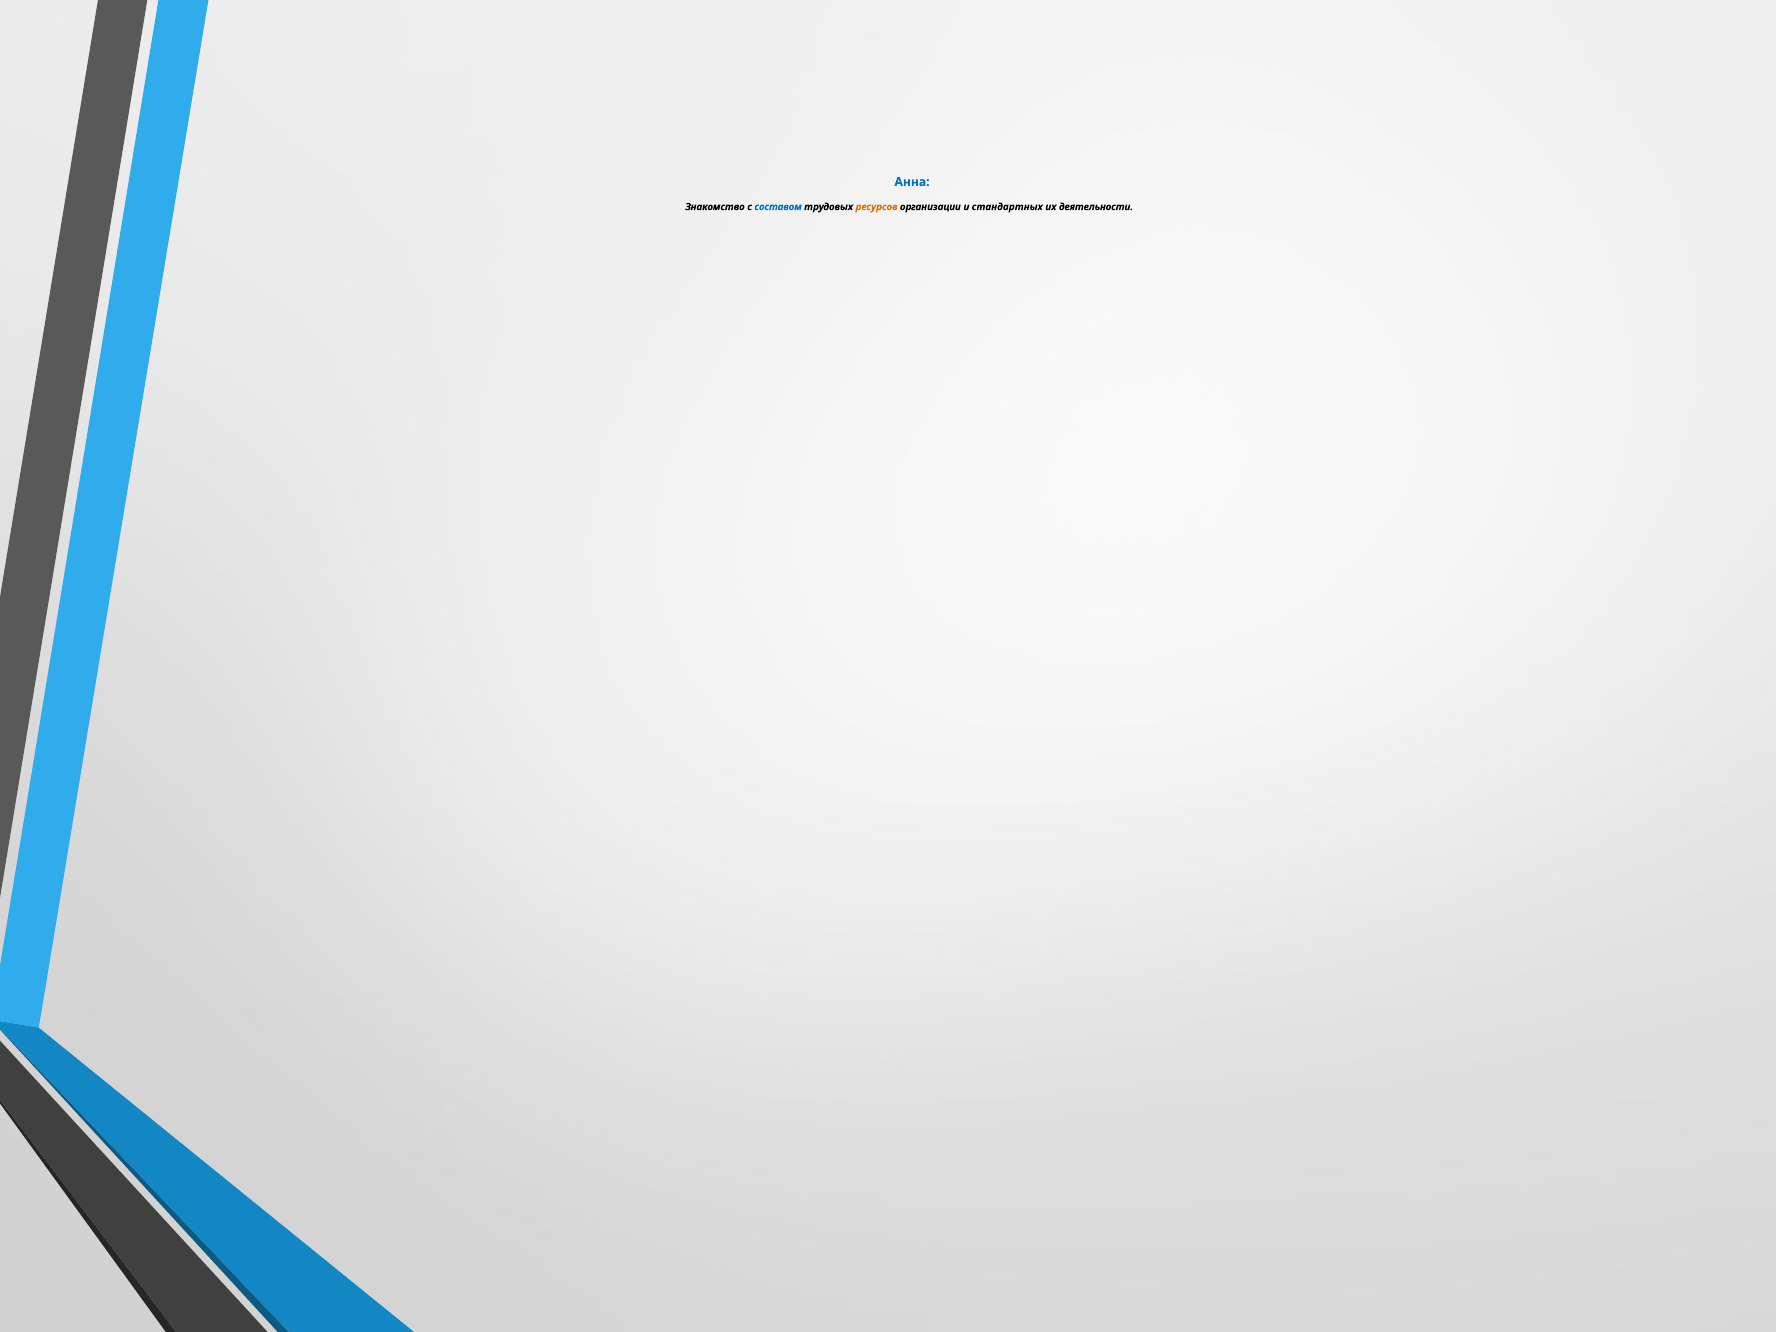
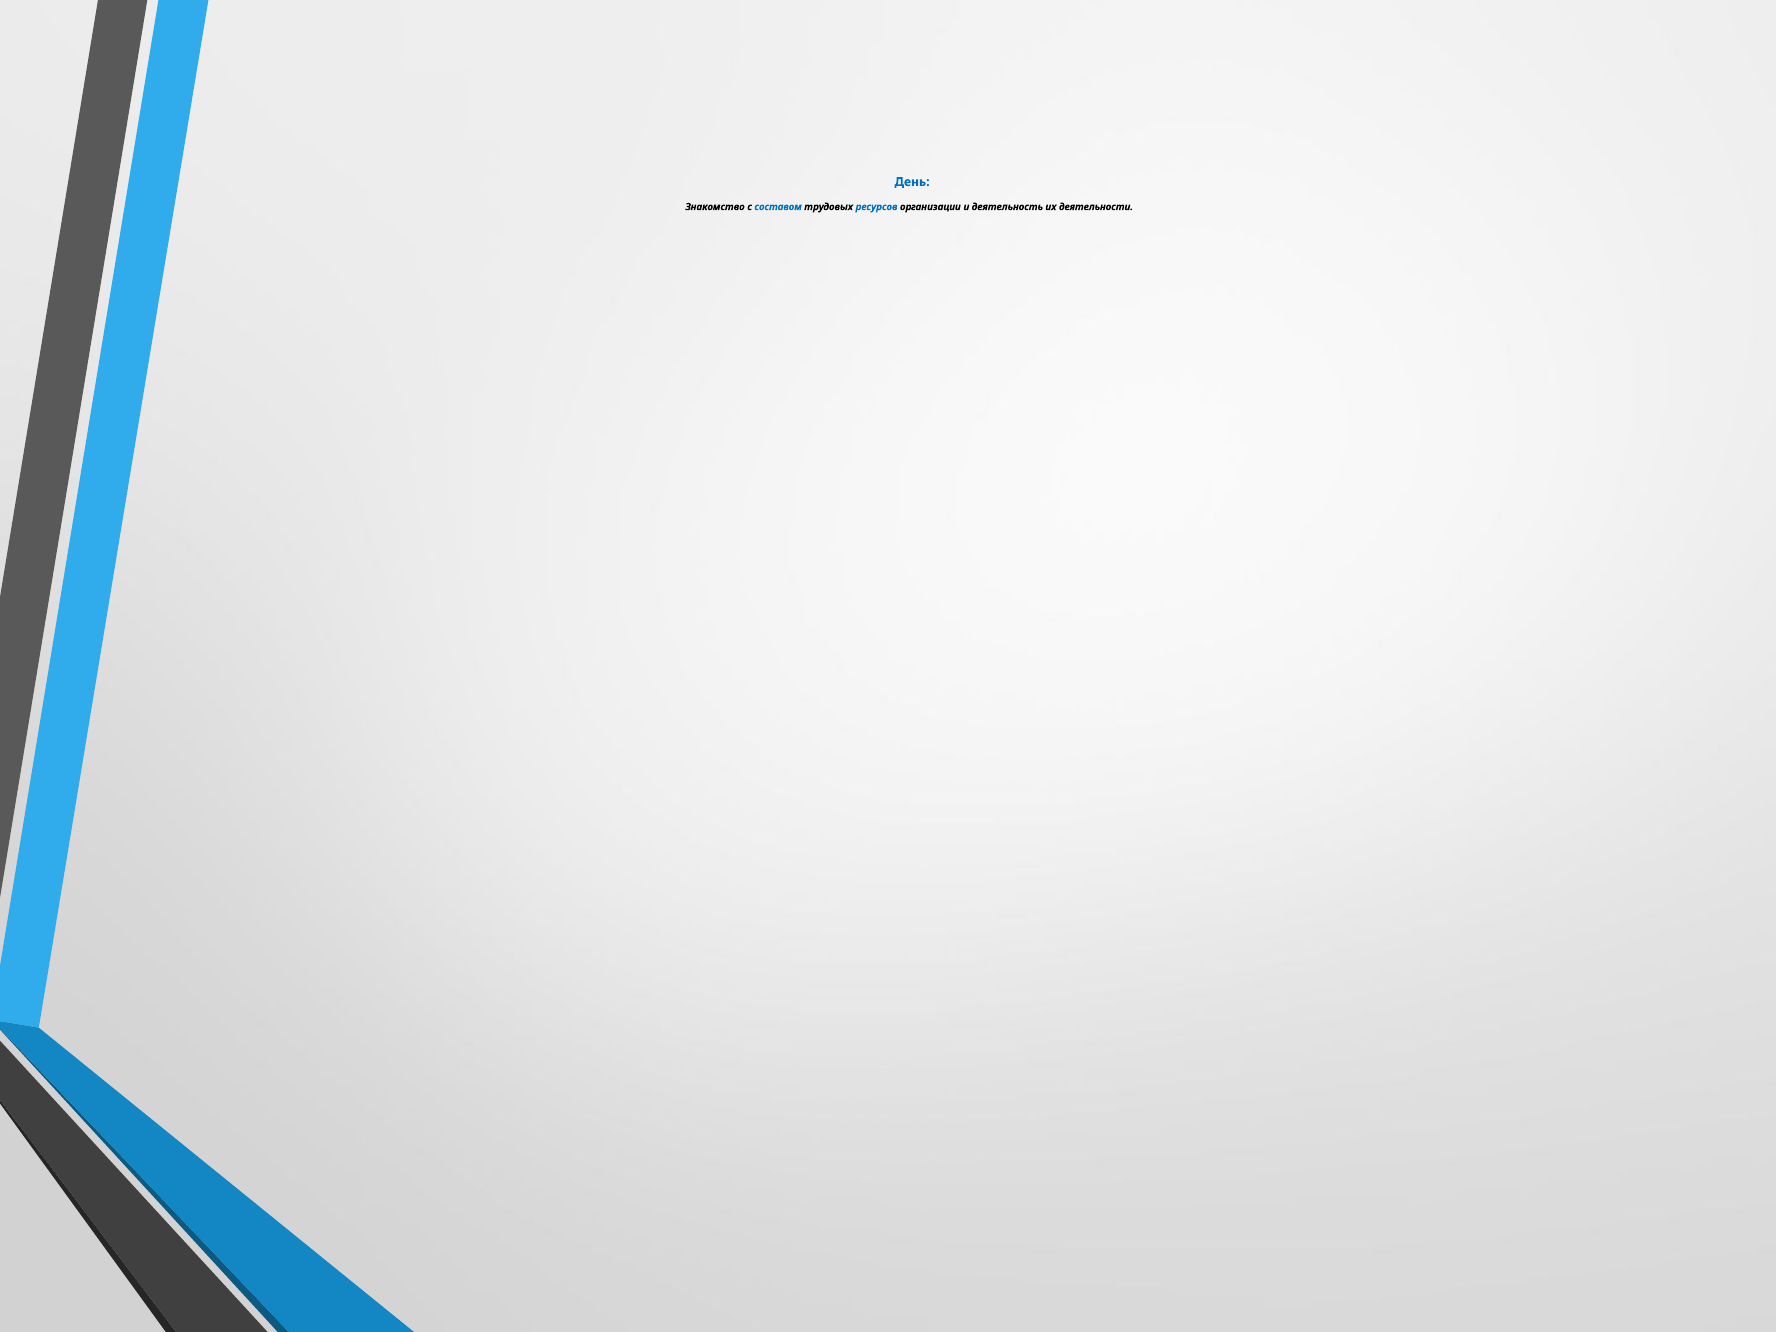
Анна: Анна -> День
ресурсов colour: orange -> blue
стандартных: стандартных -> деятельность
